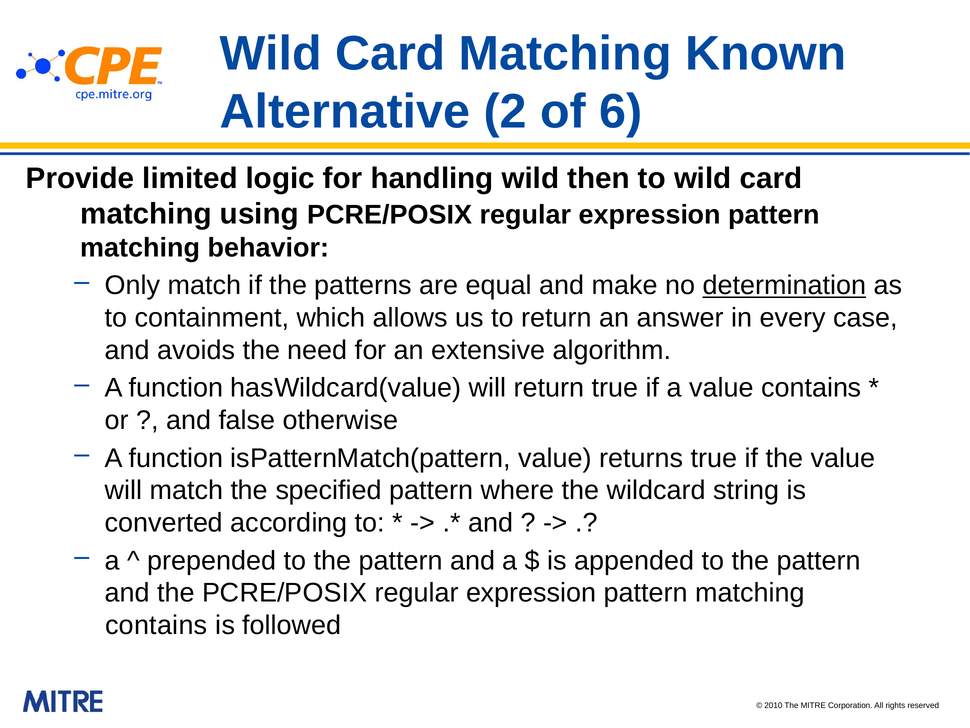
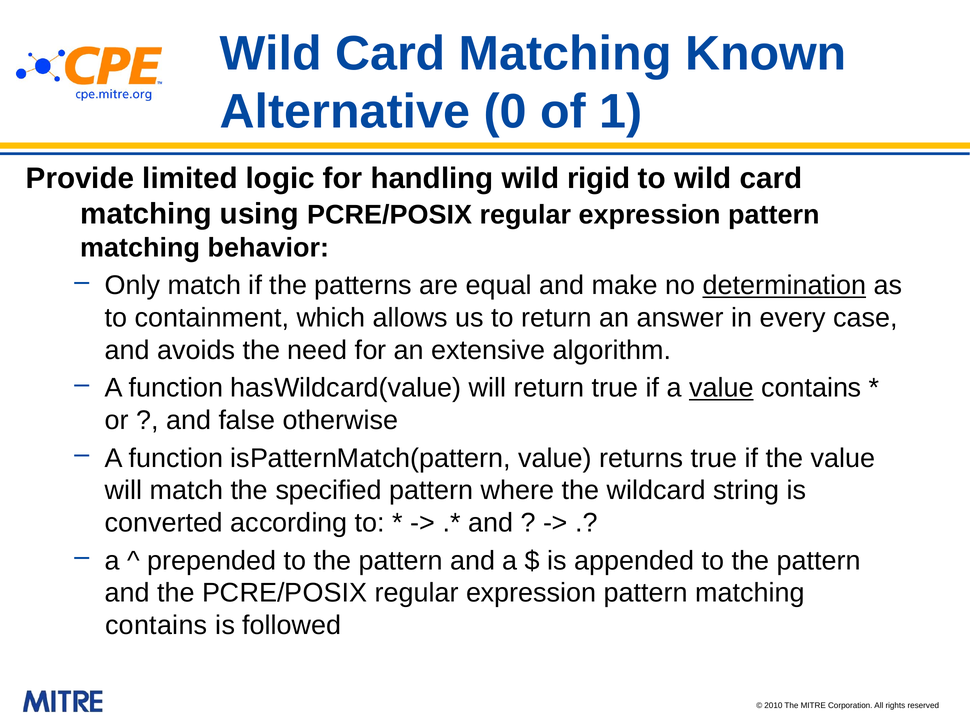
2: 2 -> 0
6: 6 -> 1
then: then -> rigid
value at (721, 388) underline: none -> present
